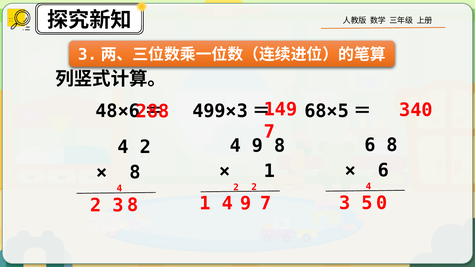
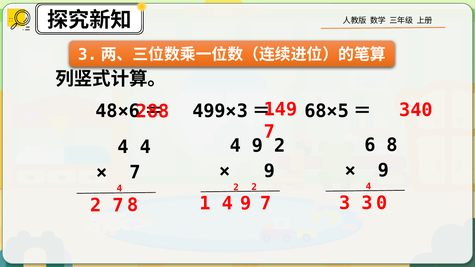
9 8: 8 -> 2
2 at (145, 147): 2 -> 4
6 at (383, 170): 6 -> 9
1 at (269, 171): 1 -> 9
8 at (135, 173): 8 -> 7
3 5: 5 -> 3
2 3: 3 -> 7
